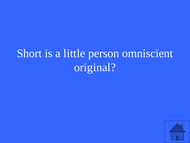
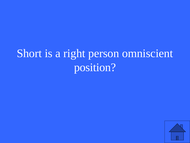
little: little -> right
original: original -> position
